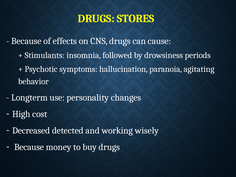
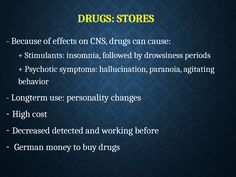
wisely: wisely -> before
Because at (29, 147): Because -> German
